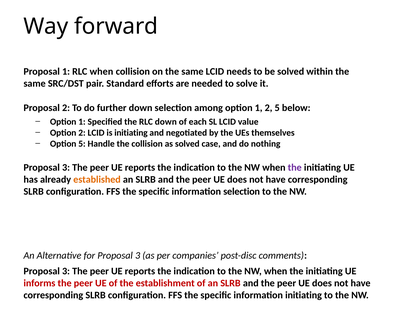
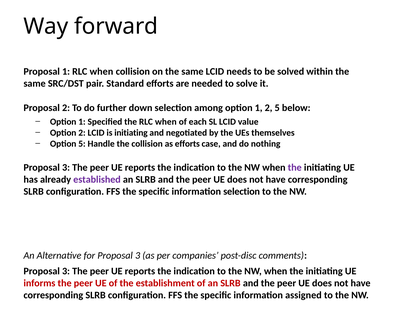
the RLC down: down -> when
as solved: solved -> efforts
established colour: orange -> purple
information initiating: initiating -> assigned
